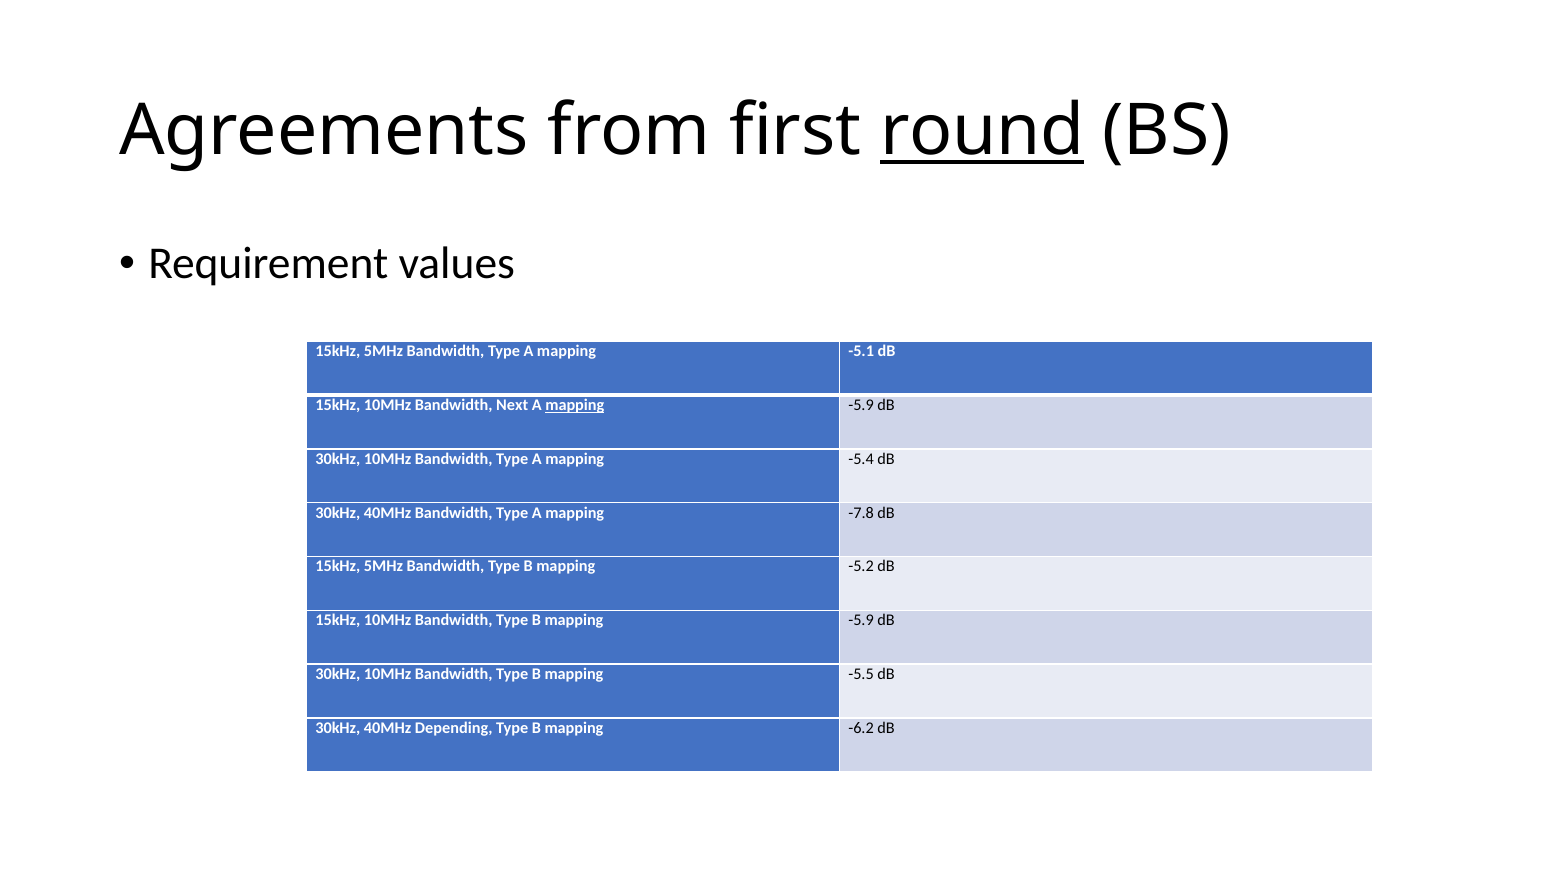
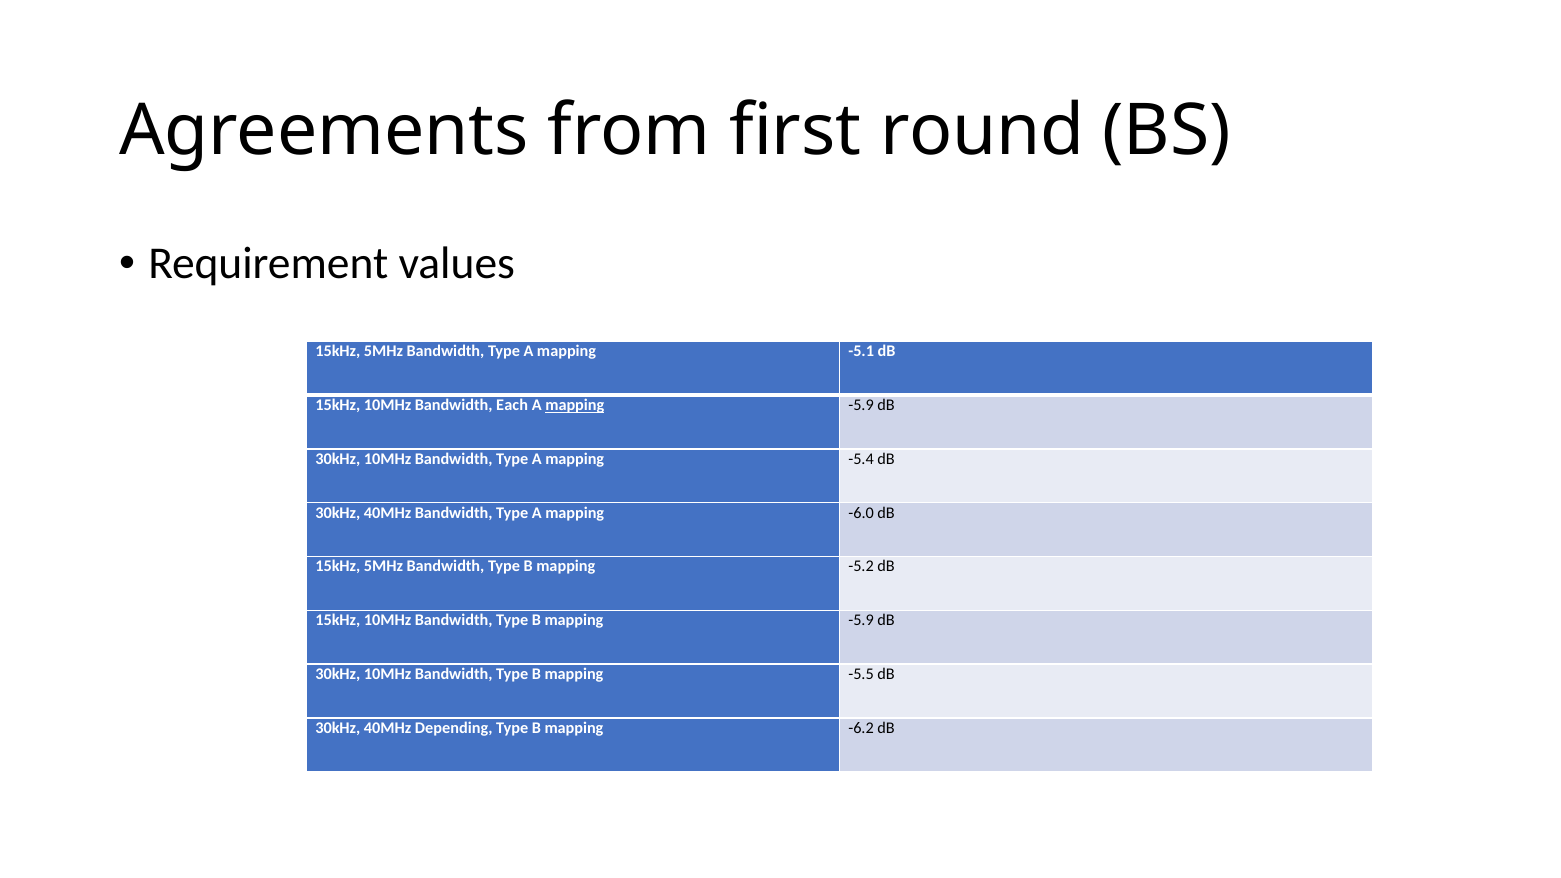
round underline: present -> none
Next: Next -> Each
-7.8: -7.8 -> -6.0
